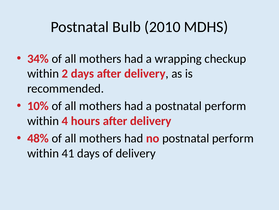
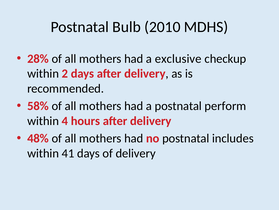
34%: 34% -> 28%
wrapping: wrapping -> exclusive
10%: 10% -> 58%
no postnatal perform: perform -> includes
